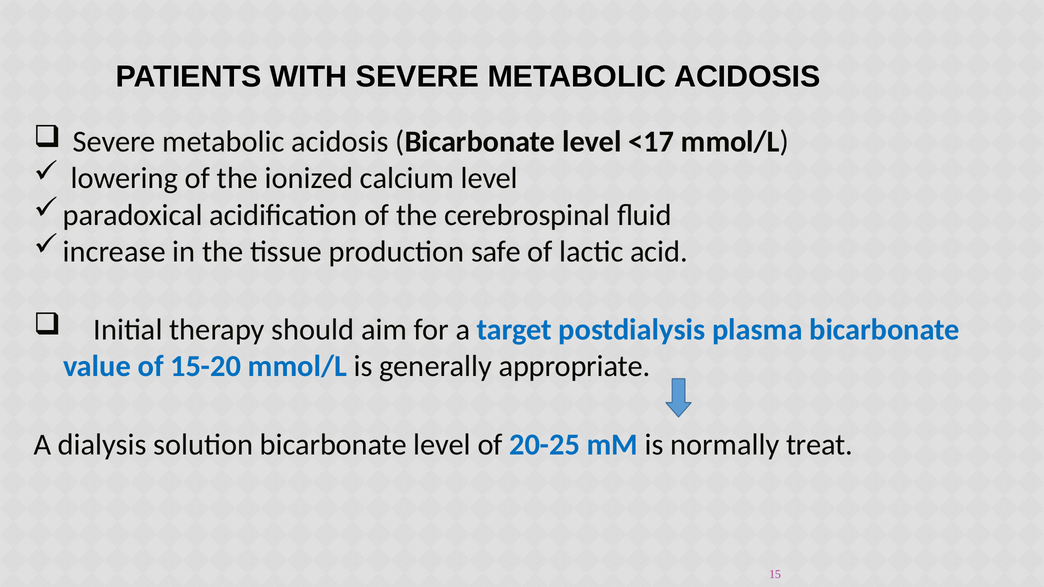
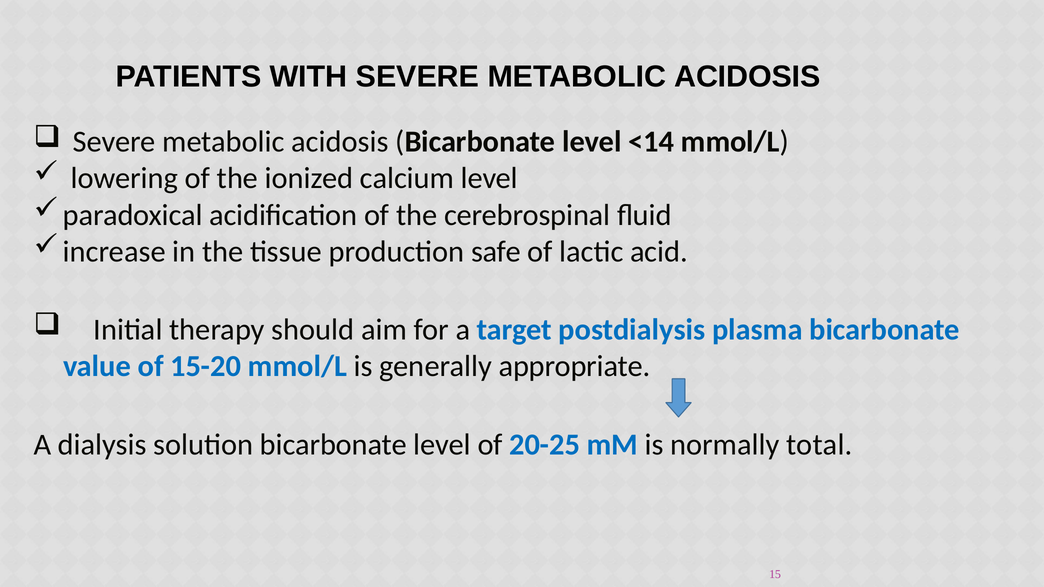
<17: <17 -> <14
treat: treat -> total
